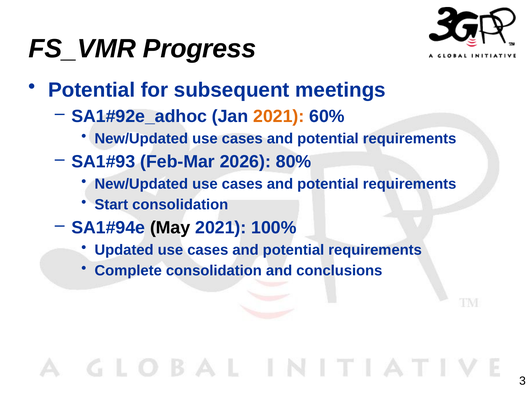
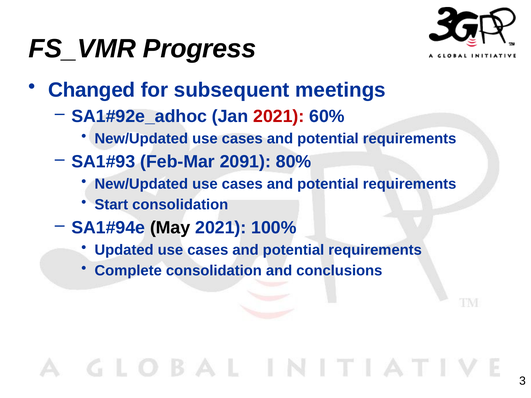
Potential at (92, 90): Potential -> Changed
2021 at (279, 116) colour: orange -> red
2026: 2026 -> 2091
